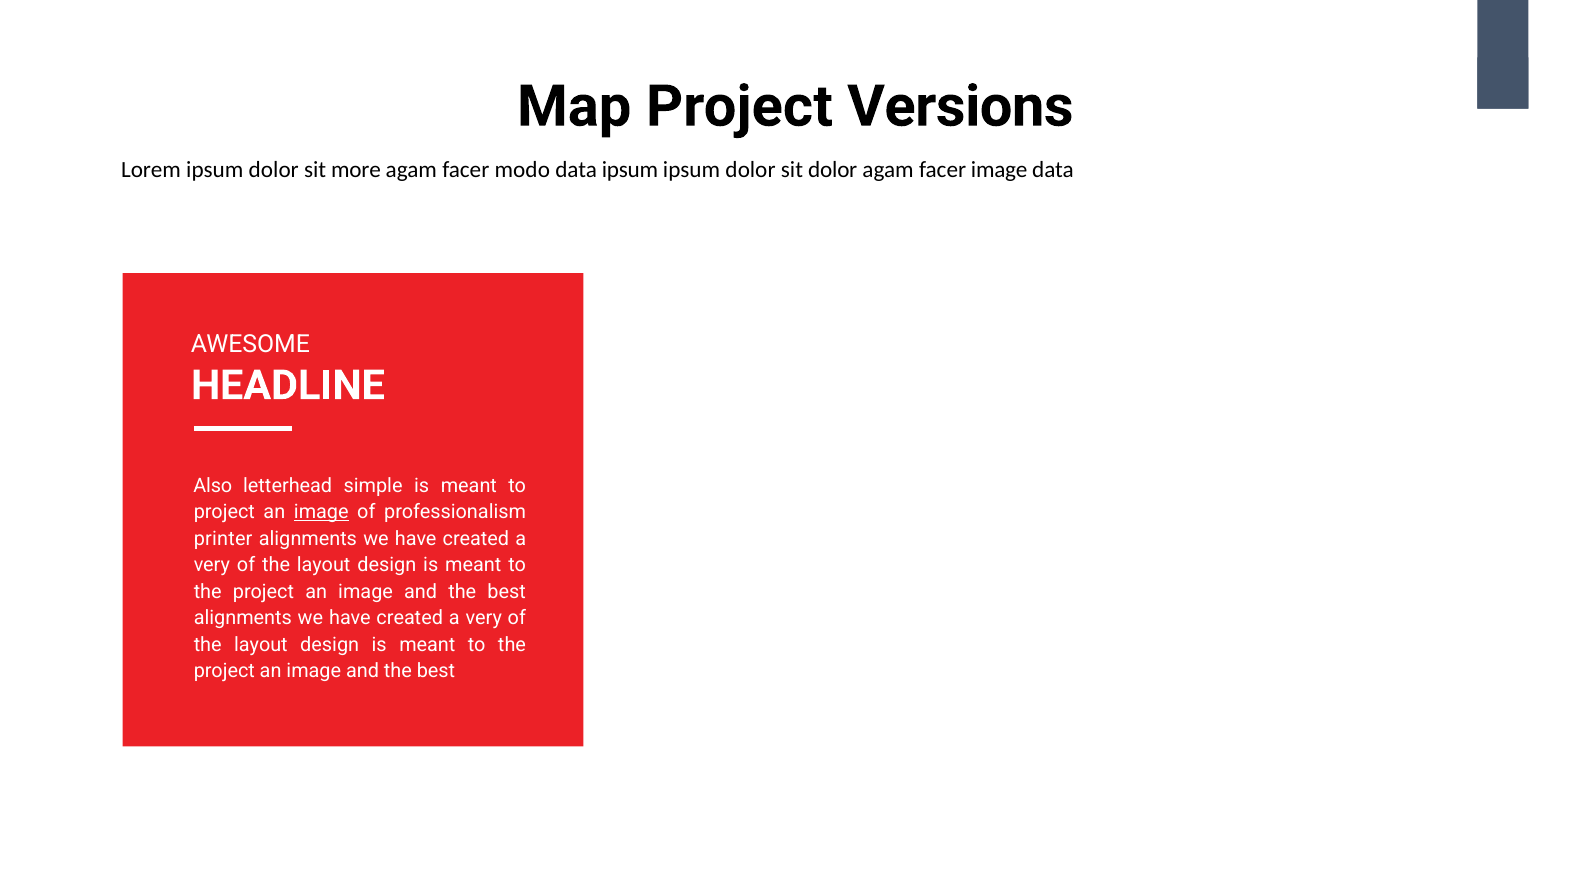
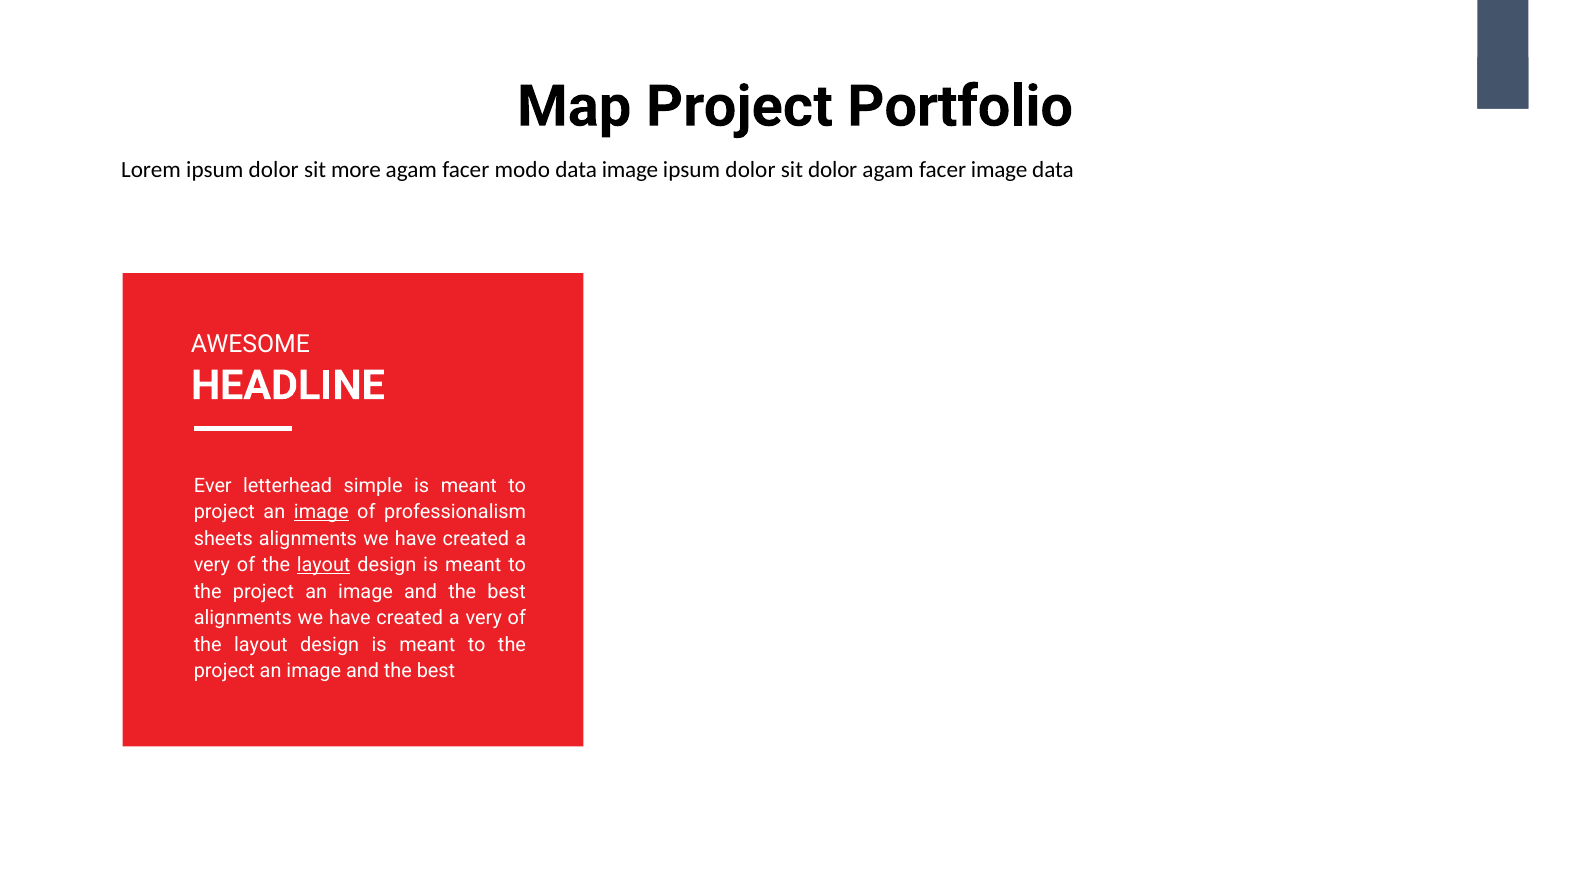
Versions: Versions -> Portfolio
data ipsum: ipsum -> image
Also: Also -> Ever
printer: printer -> sheets
layout at (324, 565) underline: none -> present
